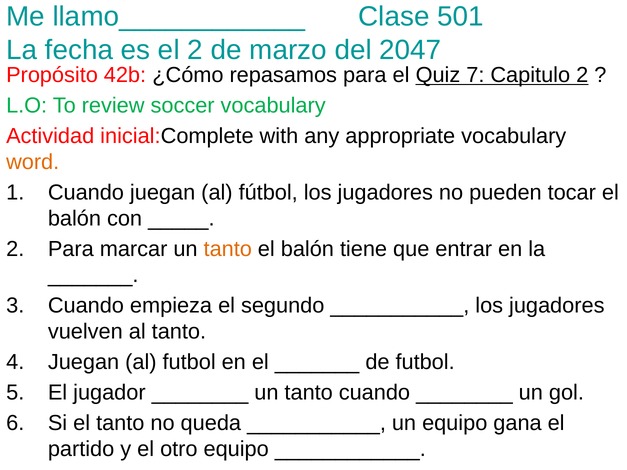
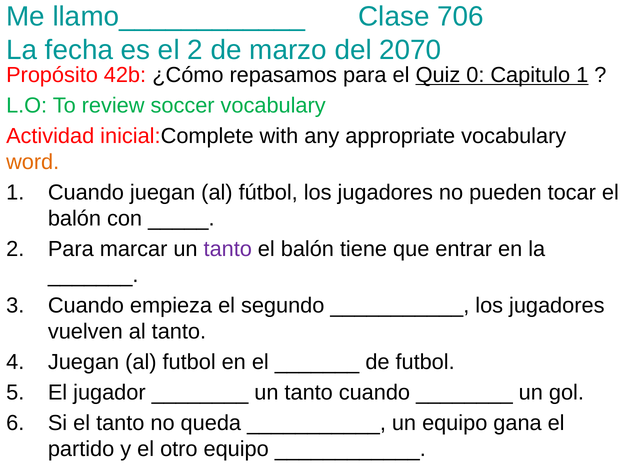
501: 501 -> 706
2047: 2047 -> 2070
7: 7 -> 0
Capitulo 2: 2 -> 1
tanto at (228, 249) colour: orange -> purple
